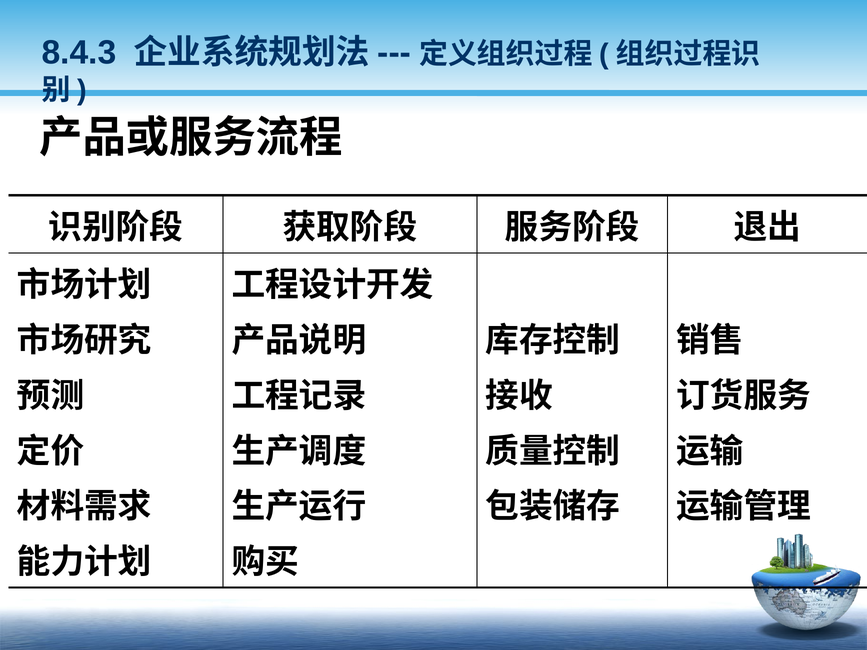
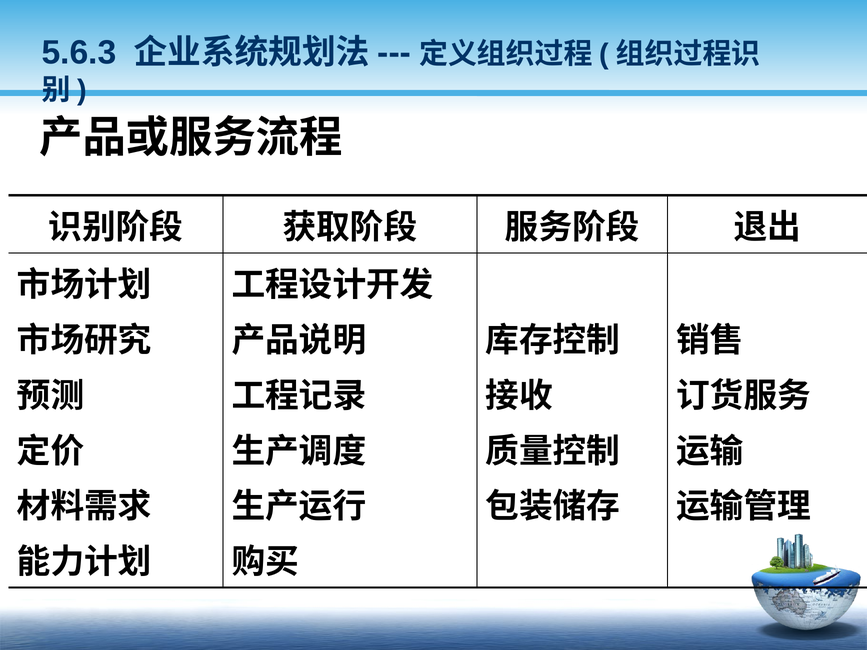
8.4.3: 8.4.3 -> 5.6.3
